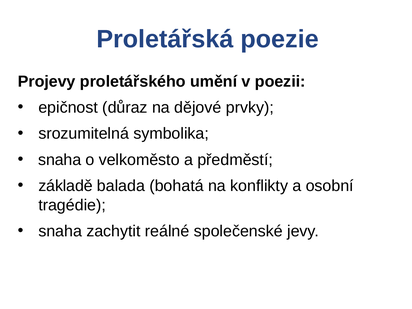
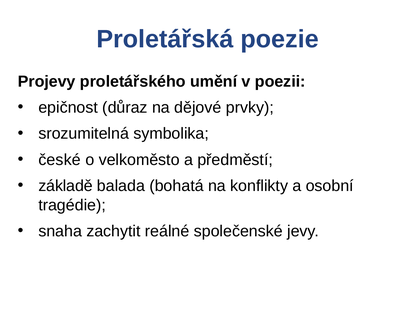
snaha at (60, 160): snaha -> české
